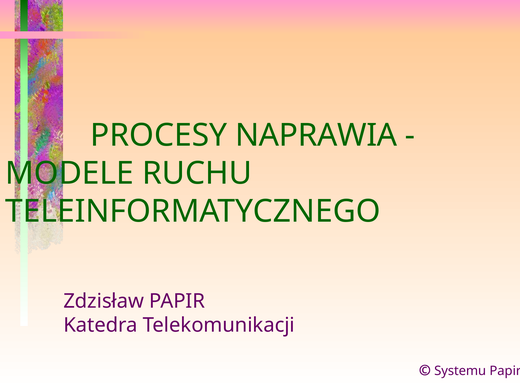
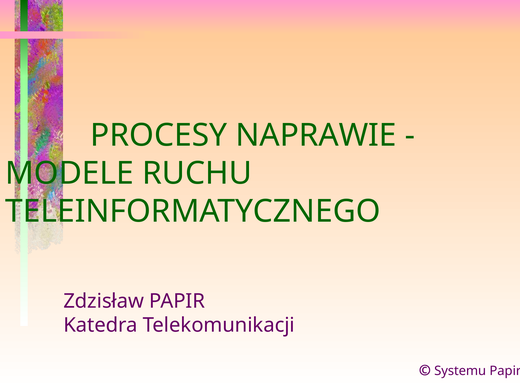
NAPRAWIA: NAPRAWIA -> NAPRAWIE
